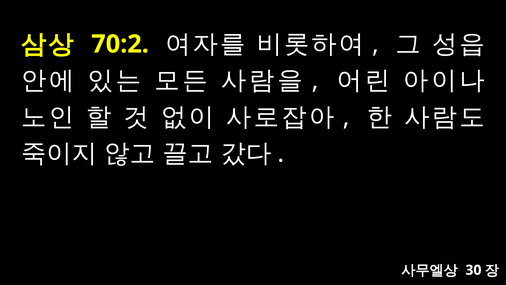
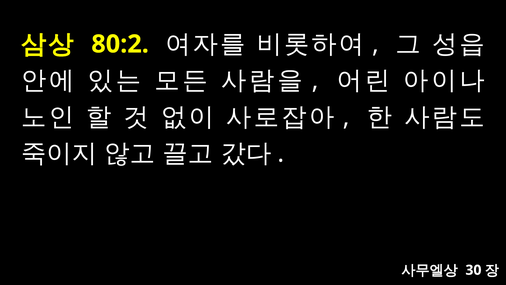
70:2: 70:2 -> 80:2
